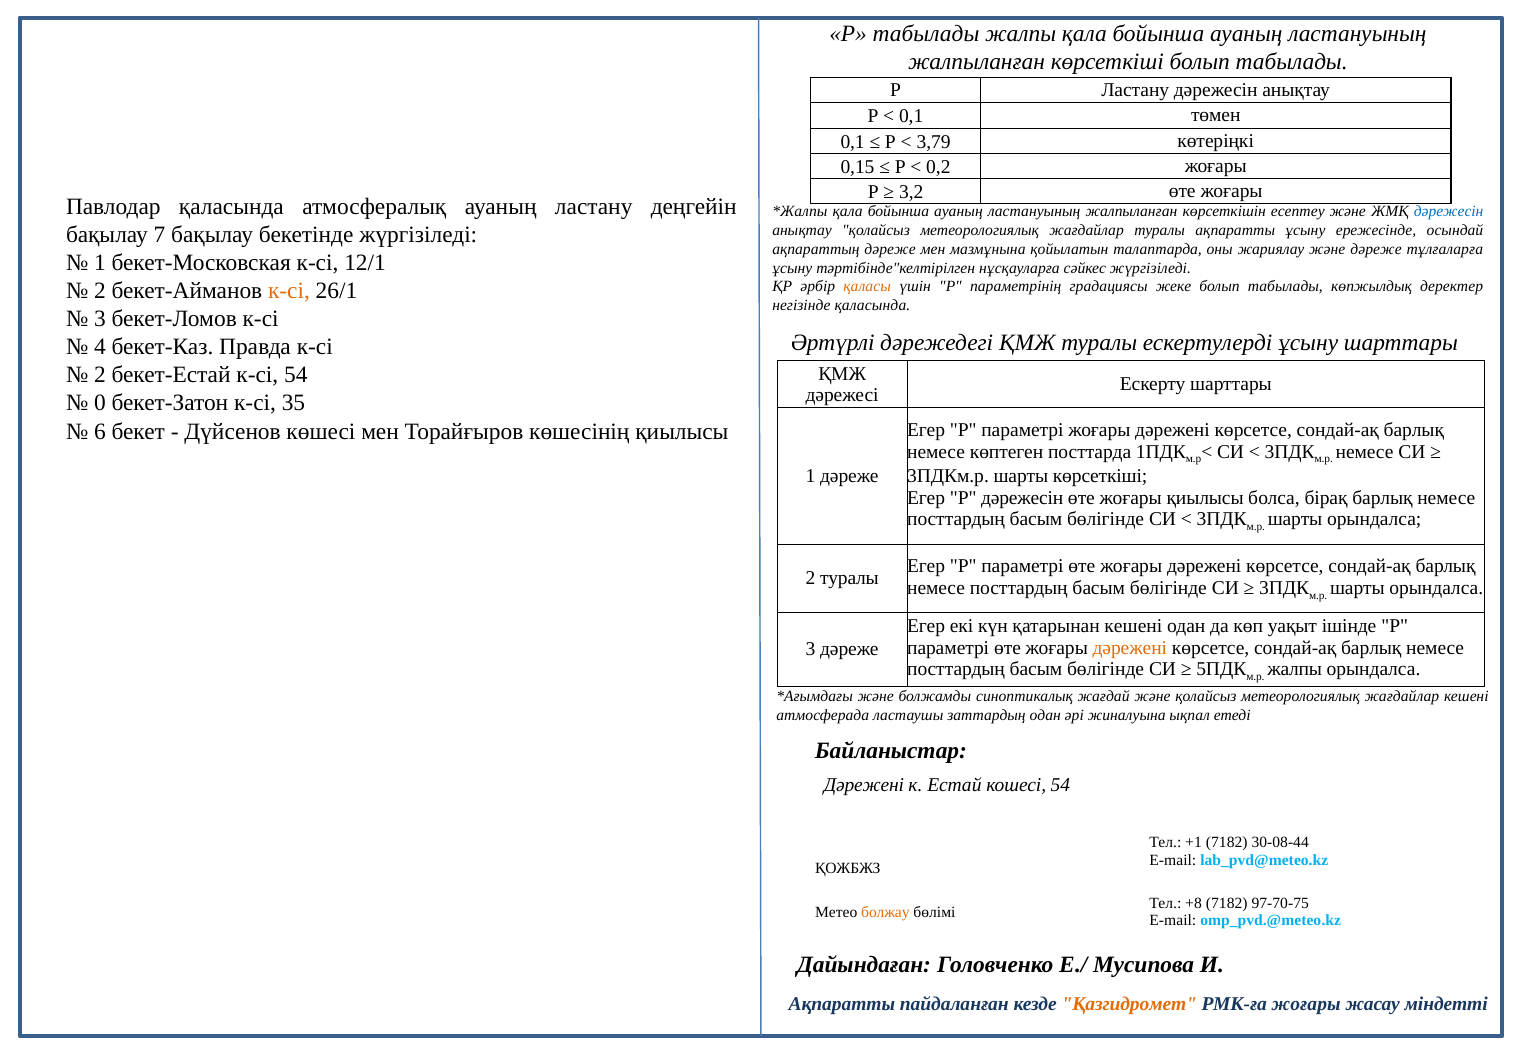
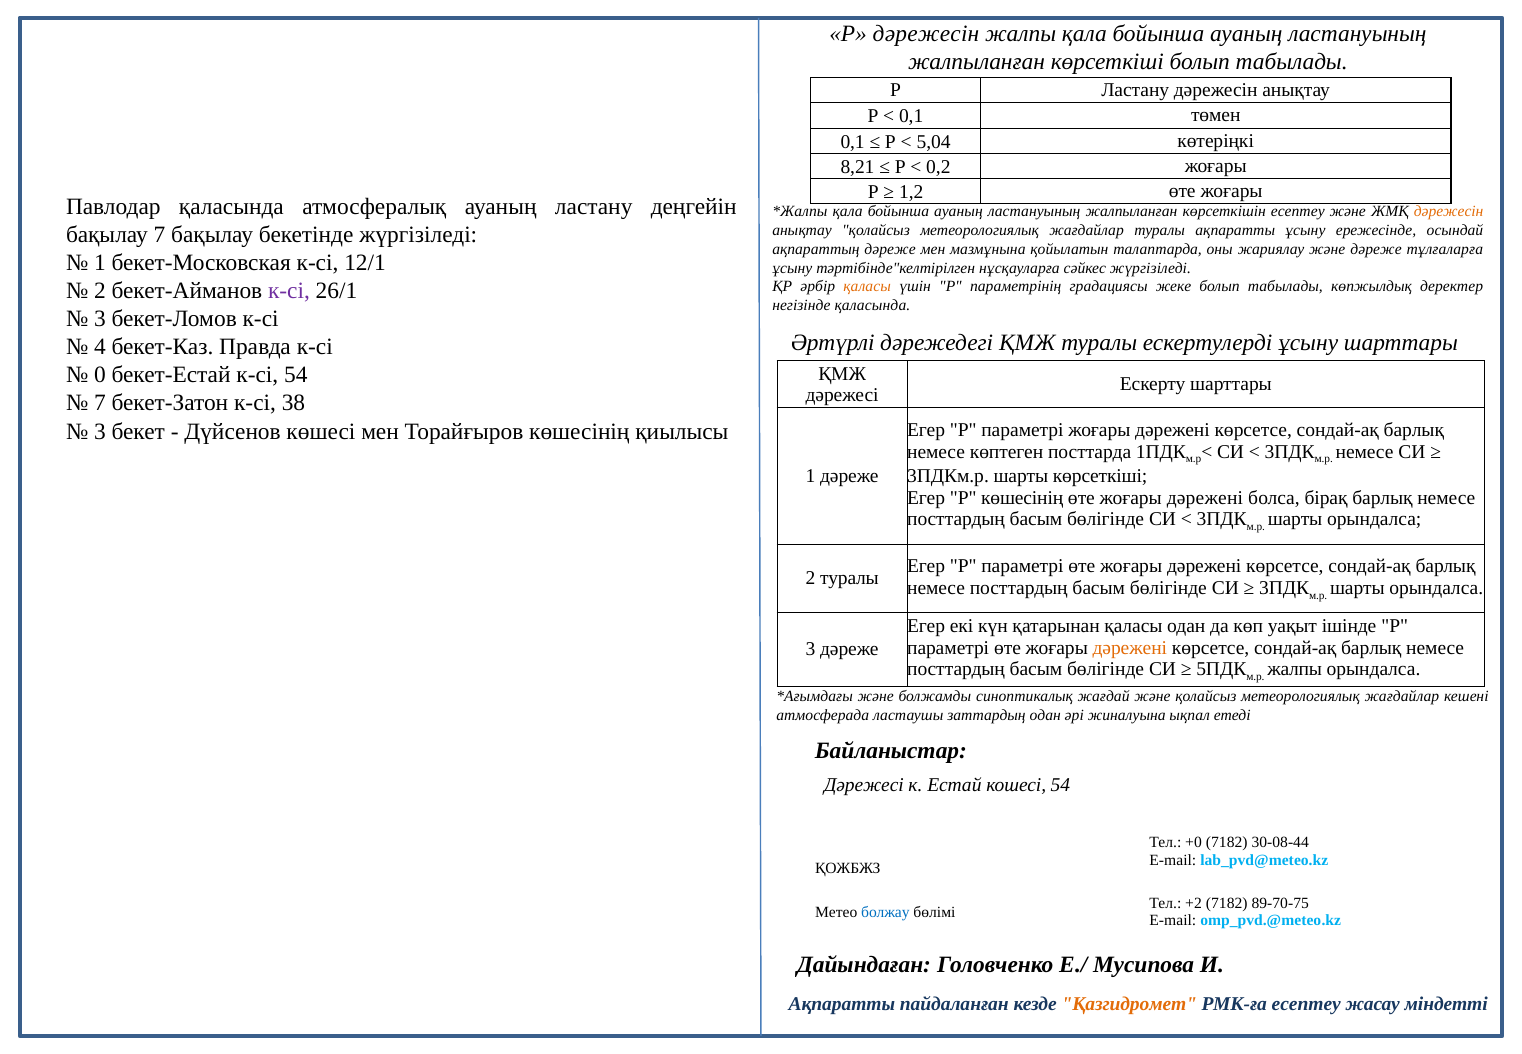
Р табылады: табылады -> дәрежесін
3,79: 3,79 -> 5,04
0,15: 0,15 -> 8,21
3,2: 3,2 -> 1,2
дәрежесін at (1449, 212) colour: blue -> orange
к-сі at (289, 291) colour: orange -> purple
2 at (100, 375): 2 -> 0
0 at (100, 403): 0 -> 7
35: 35 -> 38
6 at (100, 431): 6 -> 3
P дәрежесін: дәрежесін -> көшесінің
қиылысы at (1205, 498): қиылысы -> дәрежені
қатарынан кешені: кешені -> қаласы
Дәрежені at (864, 785): Дәрежені -> Дәрежесі
+1: +1 -> +0
+8: +8 -> +2
97-70-75: 97-70-75 -> 89-70-75
болжау colour: orange -> blue
РМК-ға жоғары: жоғары -> есептеу
